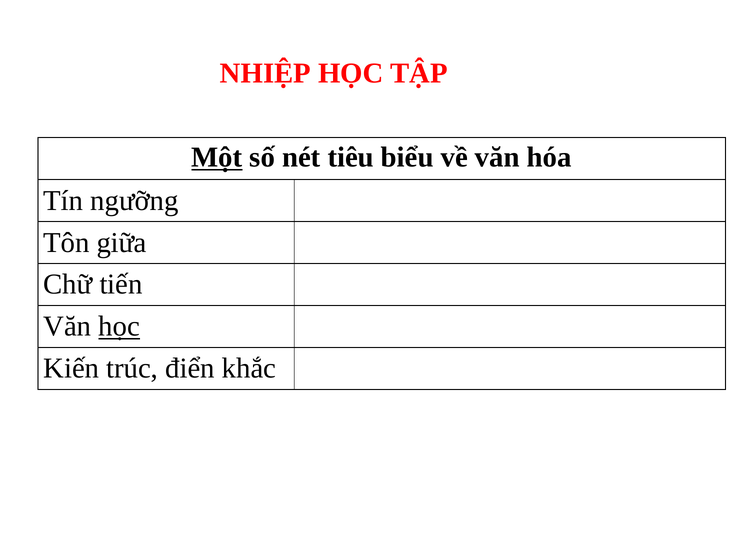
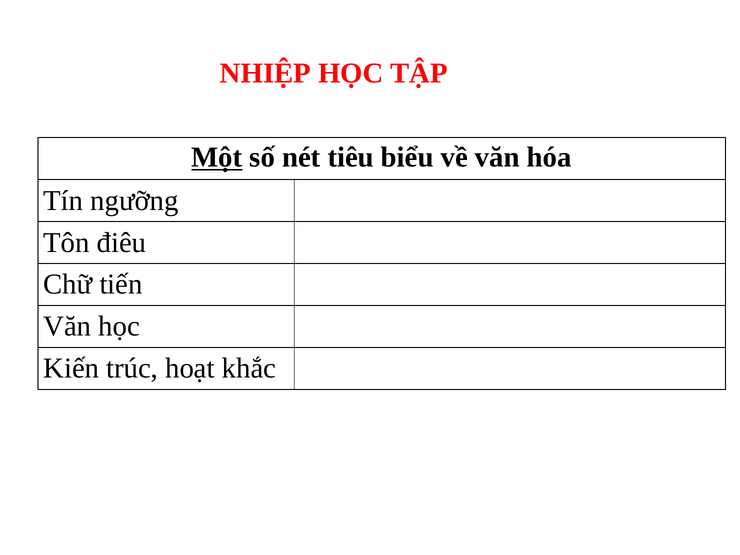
giữa: giữa -> điêu
học at (119, 326) underline: present -> none
điển: điển -> hoạt
